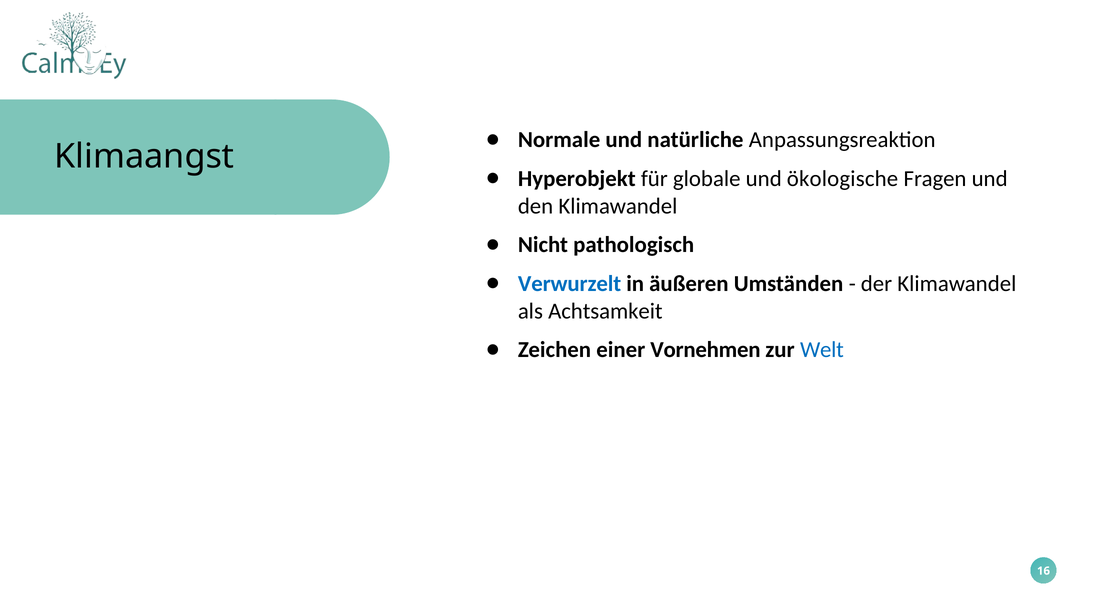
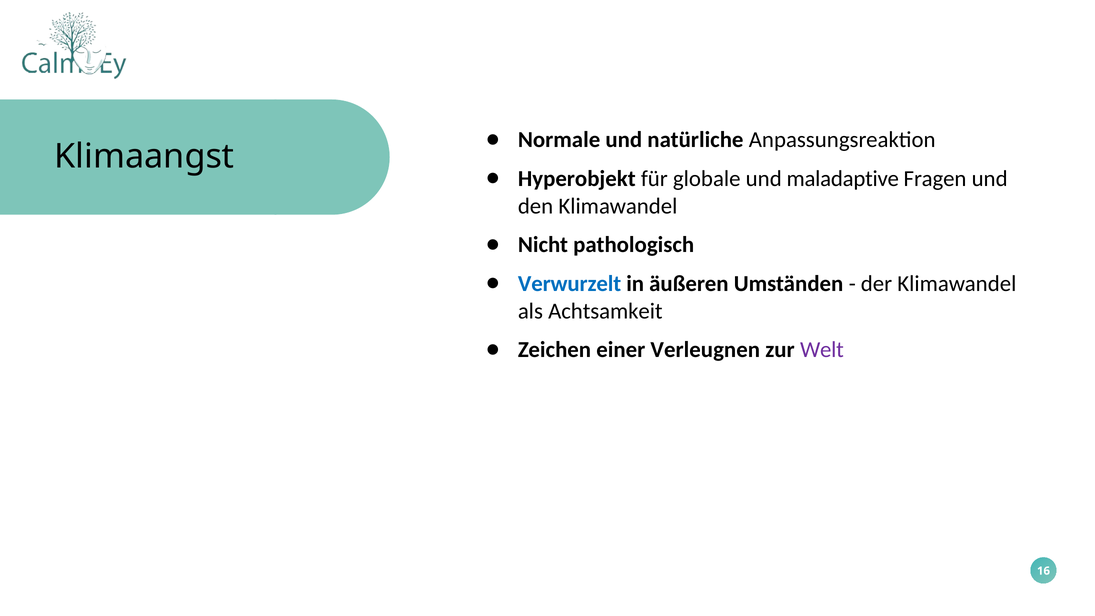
ökologische: ökologische -> maladaptive
Vornehmen: Vornehmen -> Verleugnen
Welt colour: blue -> purple
